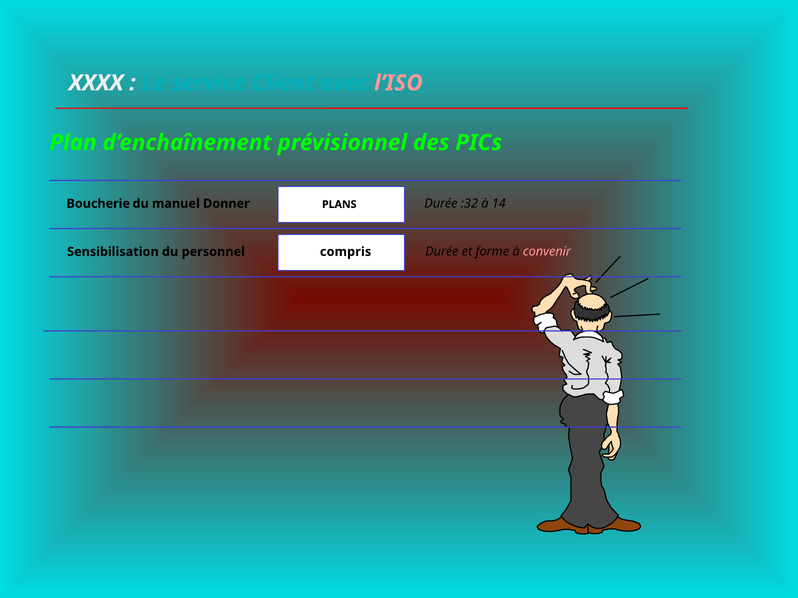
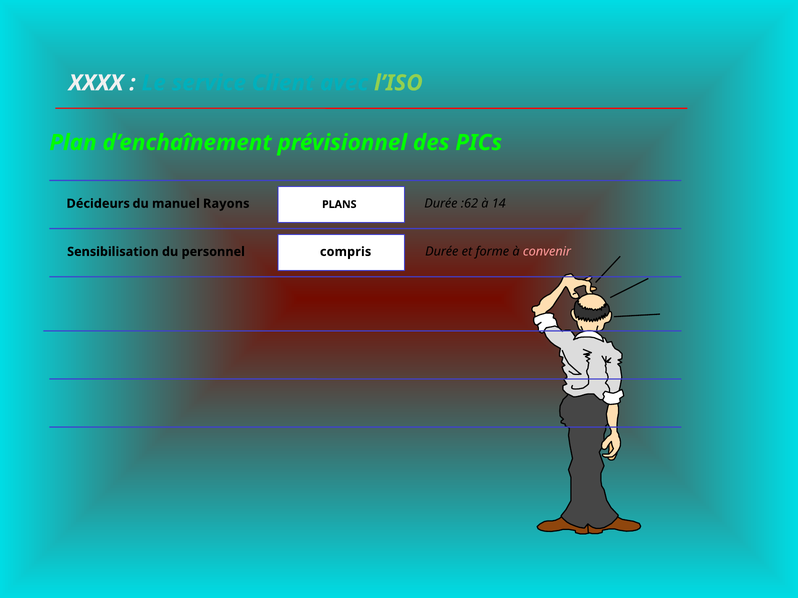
l’ISO colour: pink -> light green
Boucherie: Boucherie -> Décideurs
Donner: Donner -> Rayons
:32: :32 -> :62
